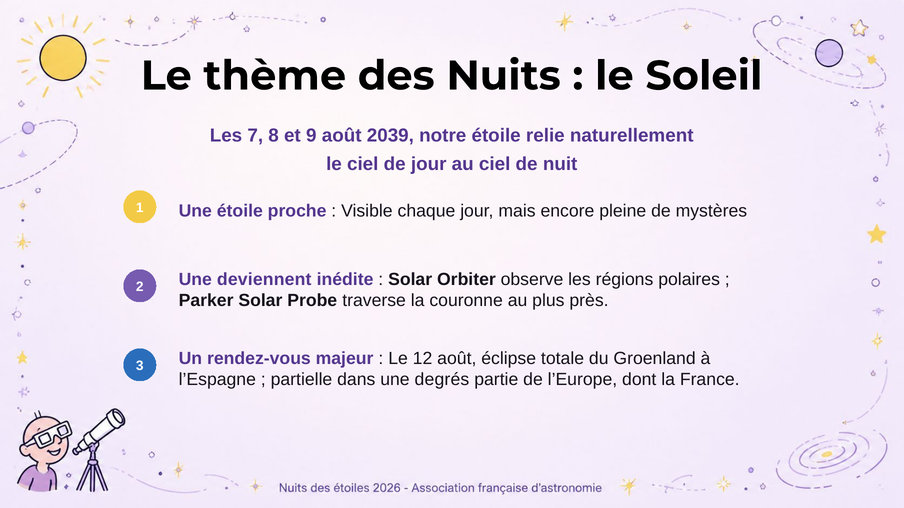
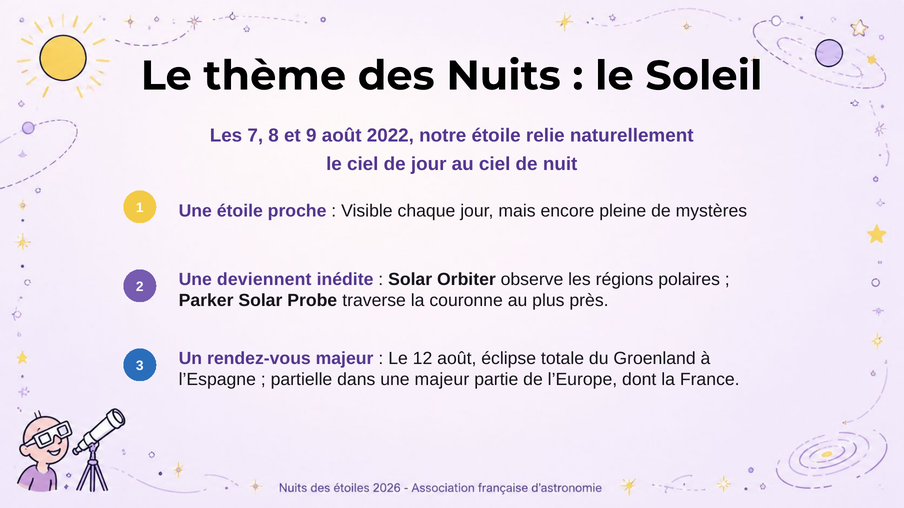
2039: 2039 -> 2022
une degrés: degrés -> majeur
